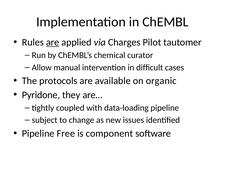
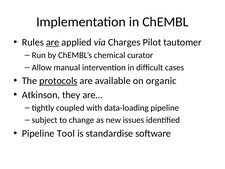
protocols underline: none -> present
Pyridone: Pyridone -> Atkinson
Free: Free -> Tool
component: component -> standardise
